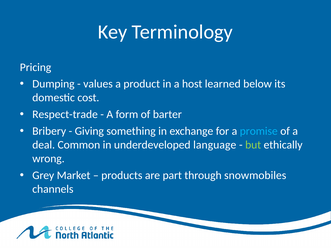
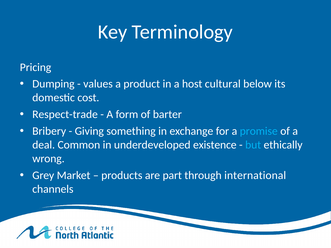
learned: learned -> cultural
language: language -> existence
but colour: light green -> light blue
snowmobiles: snowmobiles -> international
